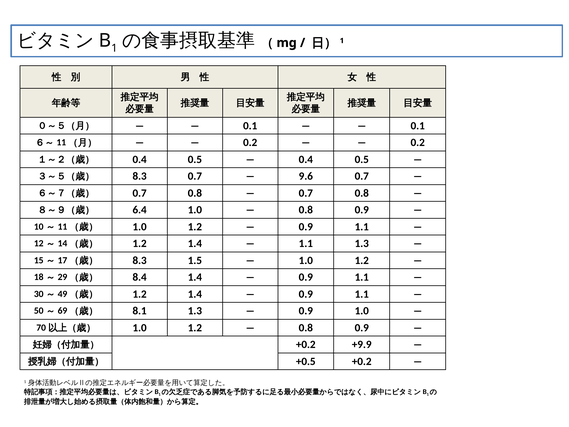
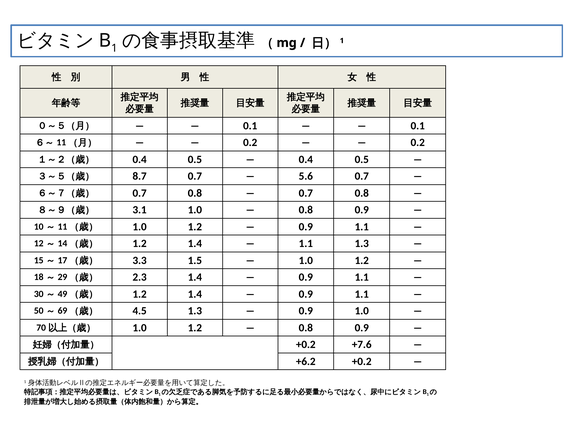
8.3 at (140, 176): 8.3 -> 8.7
9.6: 9.6 -> 5.6
6.4: 6.4 -> 3.1
8.3 at (140, 260): 8.3 -> 3.3
8.4: 8.4 -> 2.3
8.1: 8.1 -> 4.5
+9.9: +9.9 -> +7.6
+0.5: +0.5 -> +6.2
